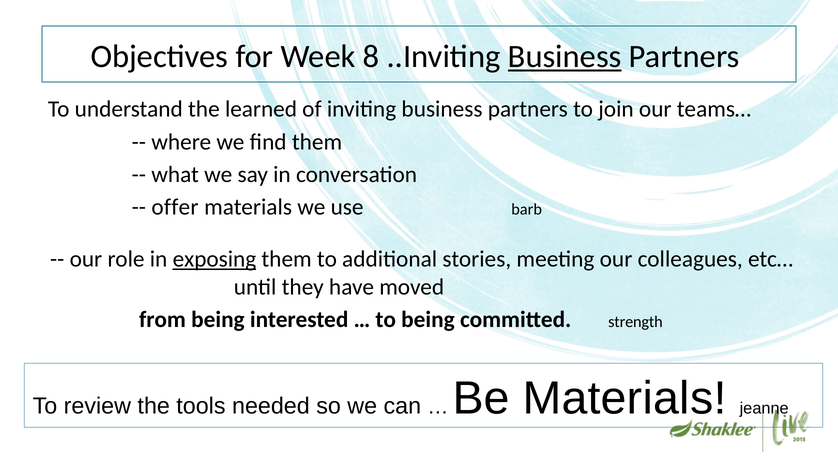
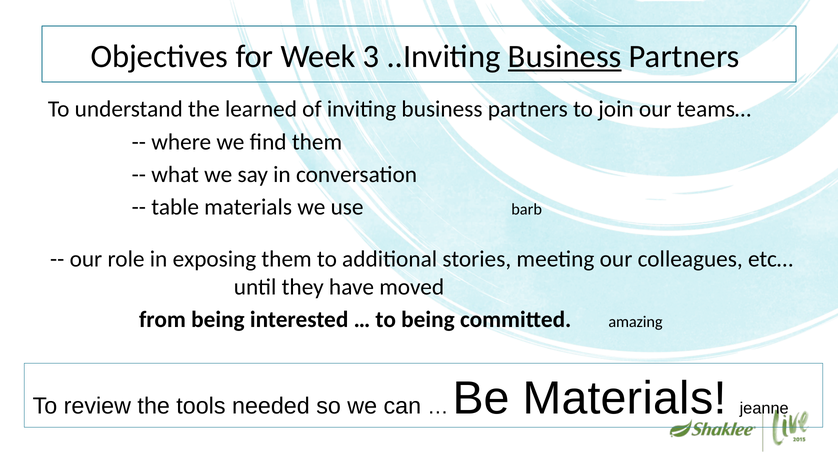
8: 8 -> 3
offer: offer -> table
exposing underline: present -> none
strength: strength -> amazing
